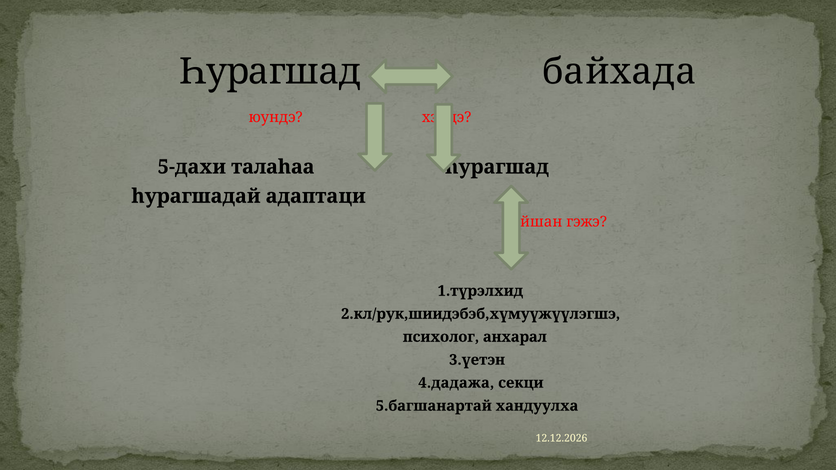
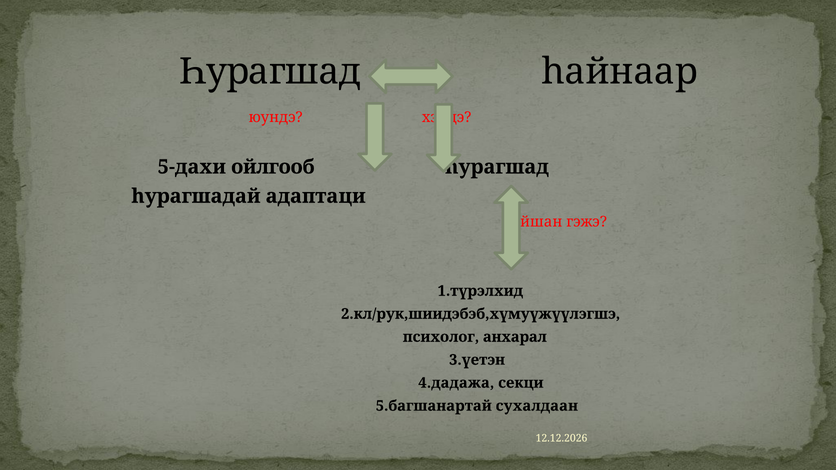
байхада: байхада -> һайнаар
талаһаа: талаһаа -> ойлгооб
хандуулха: хандуулха -> сухалдаан
